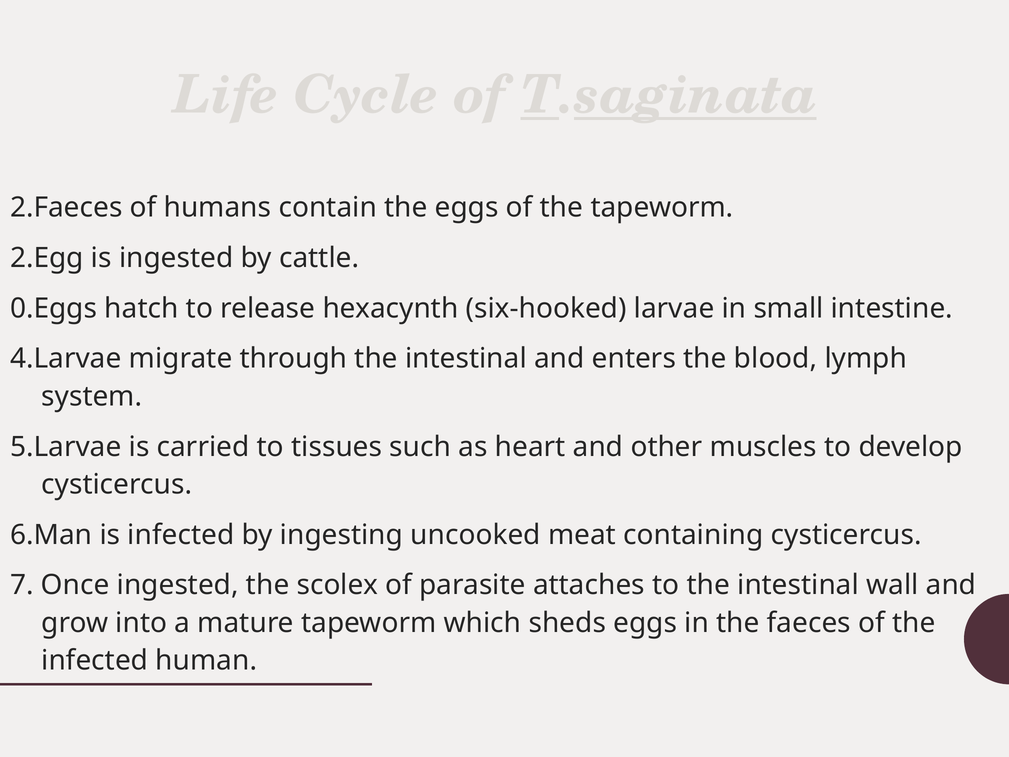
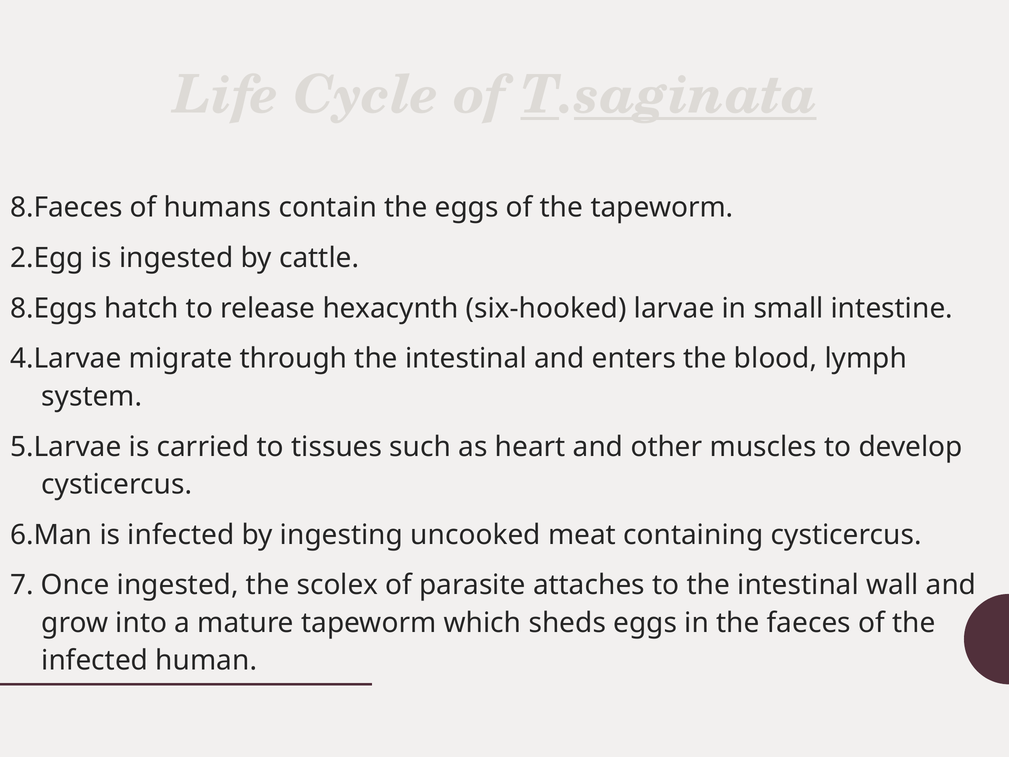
2.Faeces: 2.Faeces -> 8.Faeces
0.Eggs: 0.Eggs -> 8.Eggs
